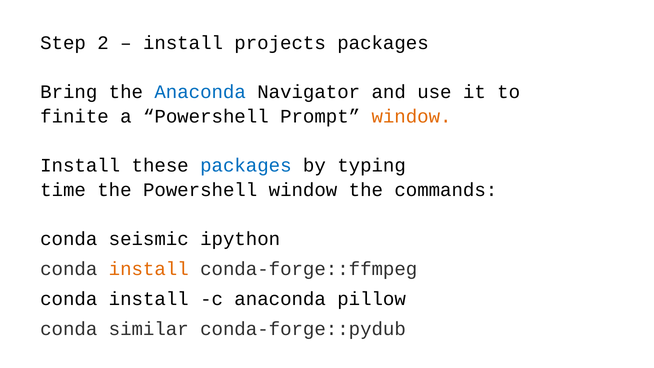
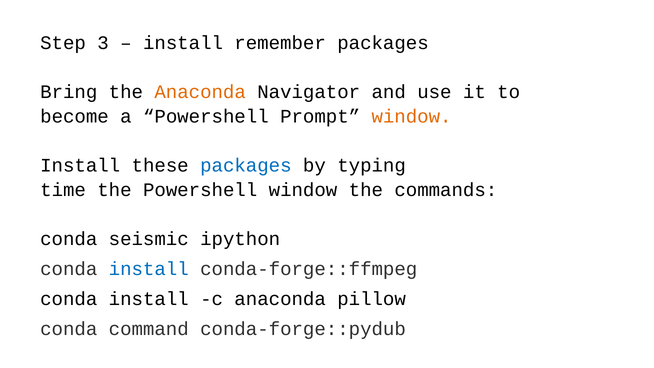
2: 2 -> 3
projects: projects -> remember
Anaconda at (200, 92) colour: blue -> orange
finite: finite -> become
install at (149, 269) colour: orange -> blue
similar: similar -> command
